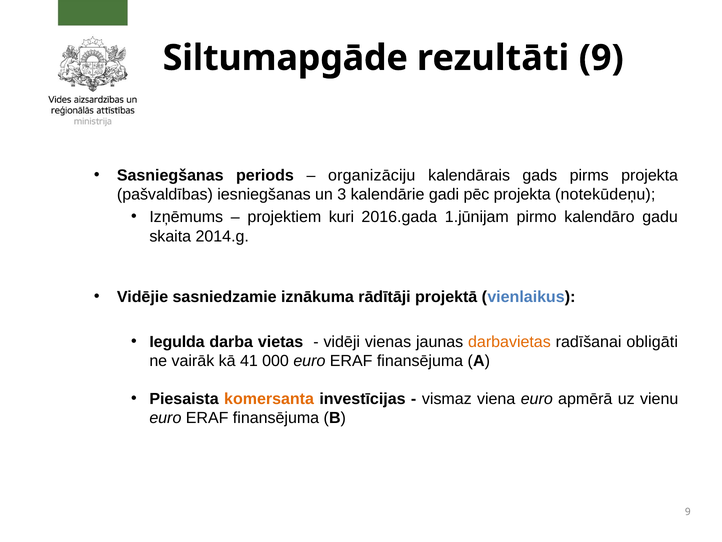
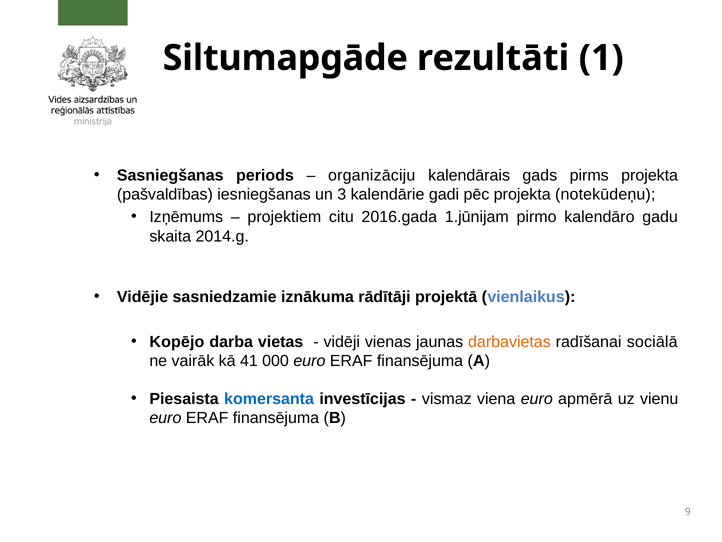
rezultāti 9: 9 -> 1
kuri: kuri -> citu
Iegulda: Iegulda -> Kopējo
obligāti: obligāti -> sociālā
komersanta colour: orange -> blue
